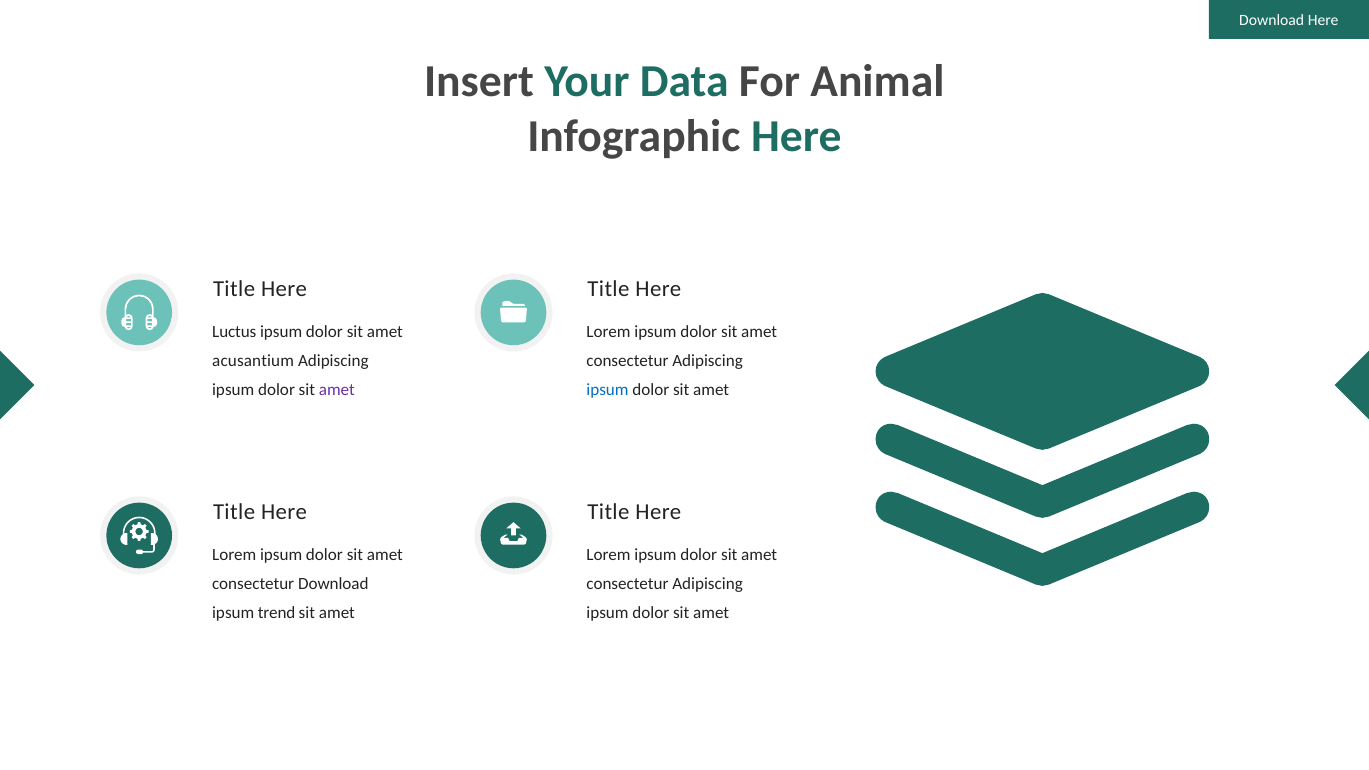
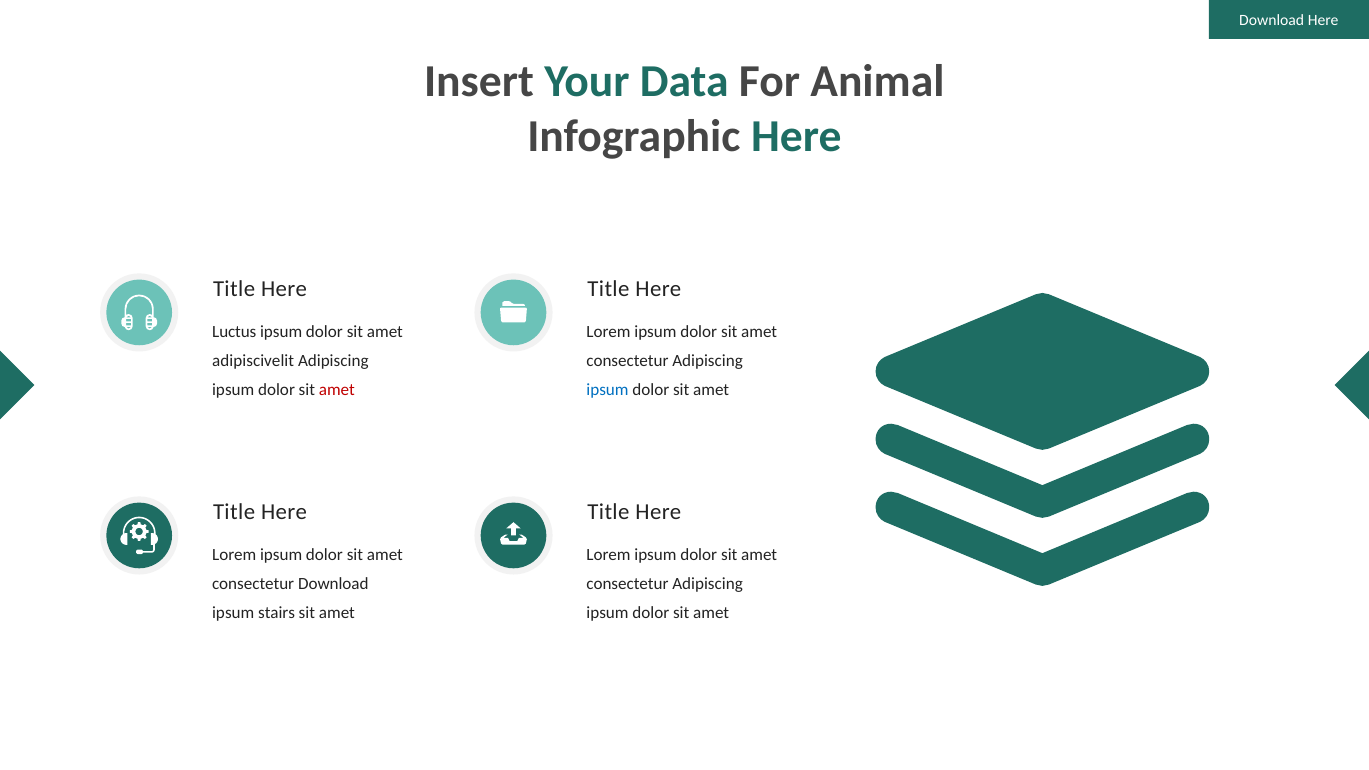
acusantium: acusantium -> adipiscivelit
amet at (337, 390) colour: purple -> red
trend: trend -> stairs
